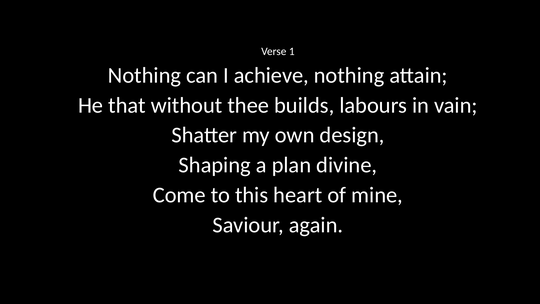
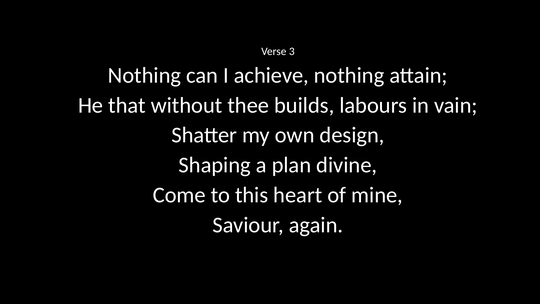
1: 1 -> 3
